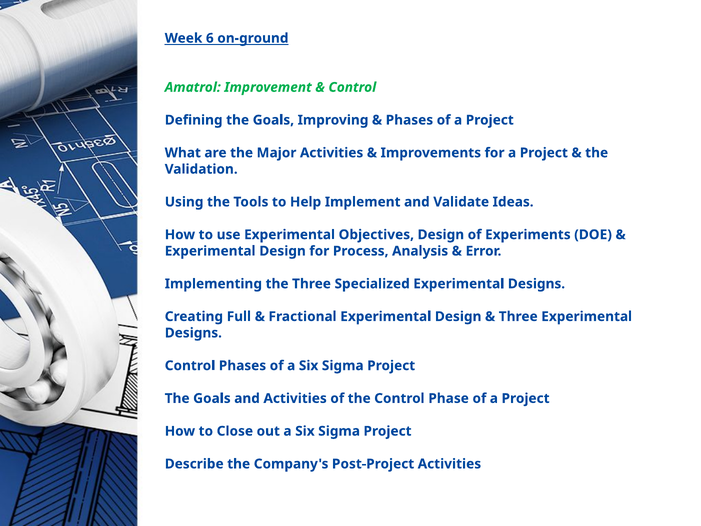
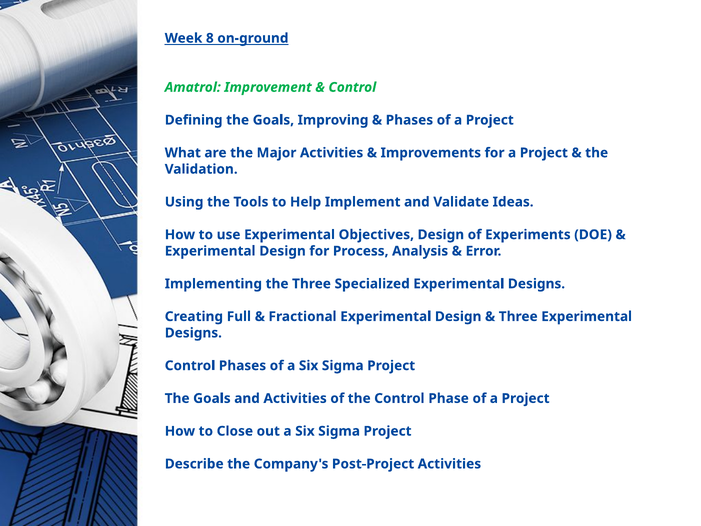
6: 6 -> 8
